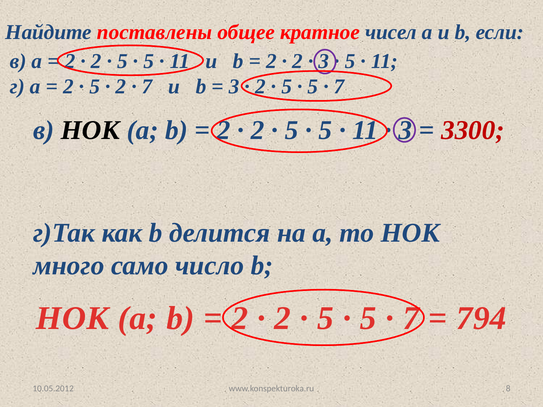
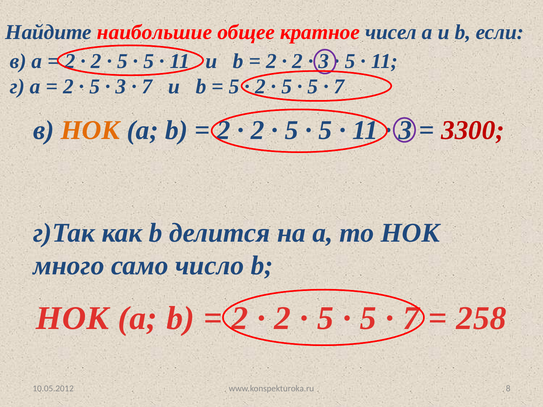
поставлены: поставлены -> наибольшие
2 at (121, 86): 2 -> 3
3 at (234, 86): 3 -> 5
НОК at (90, 130) colour: black -> orange
794: 794 -> 258
